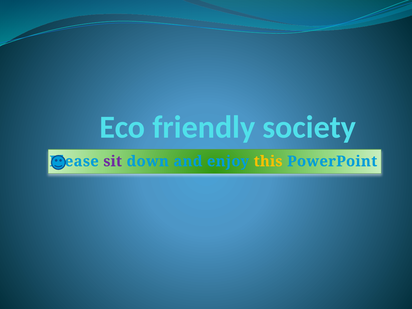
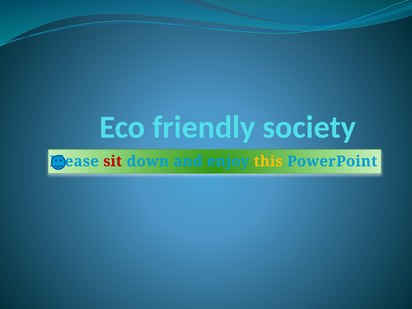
sit colour: purple -> red
